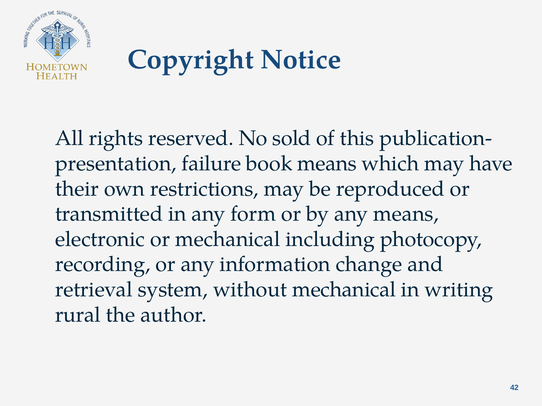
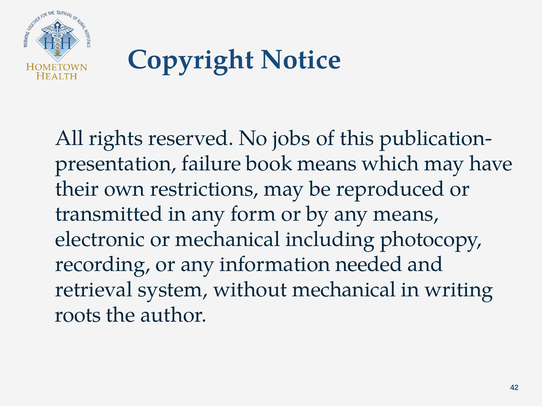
sold: sold -> jobs
change: change -> needed
rural: rural -> roots
